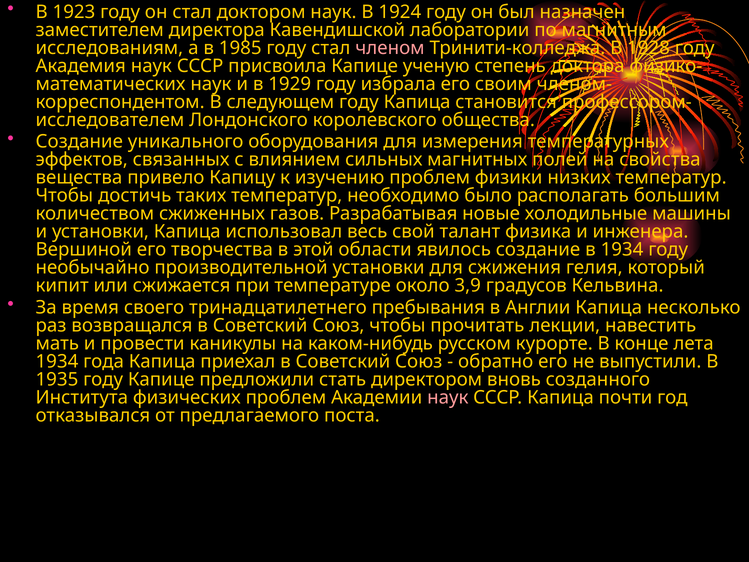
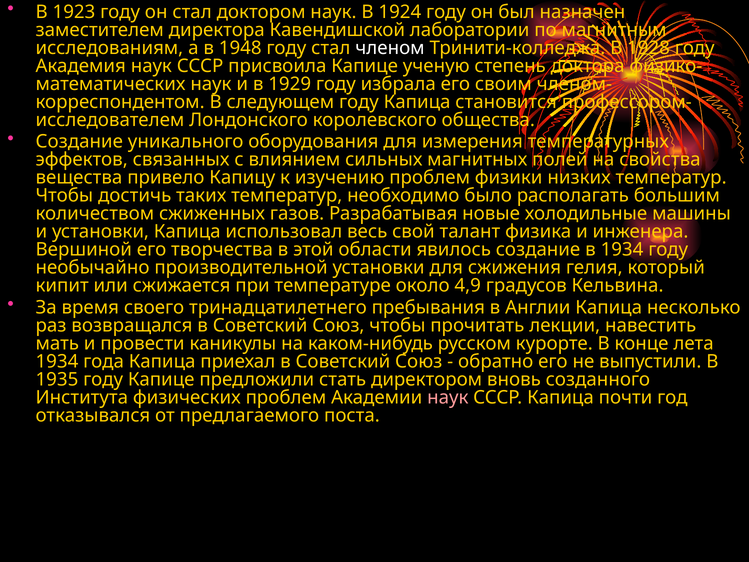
1985: 1985 -> 1948
членом colour: pink -> white
3,9: 3,9 -> 4,9
